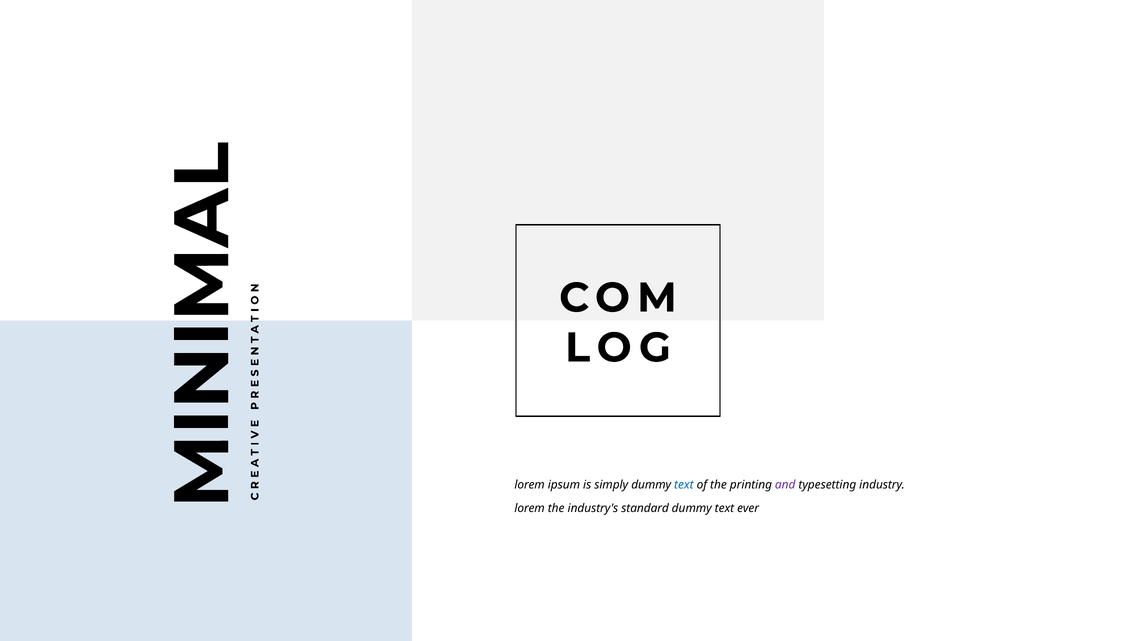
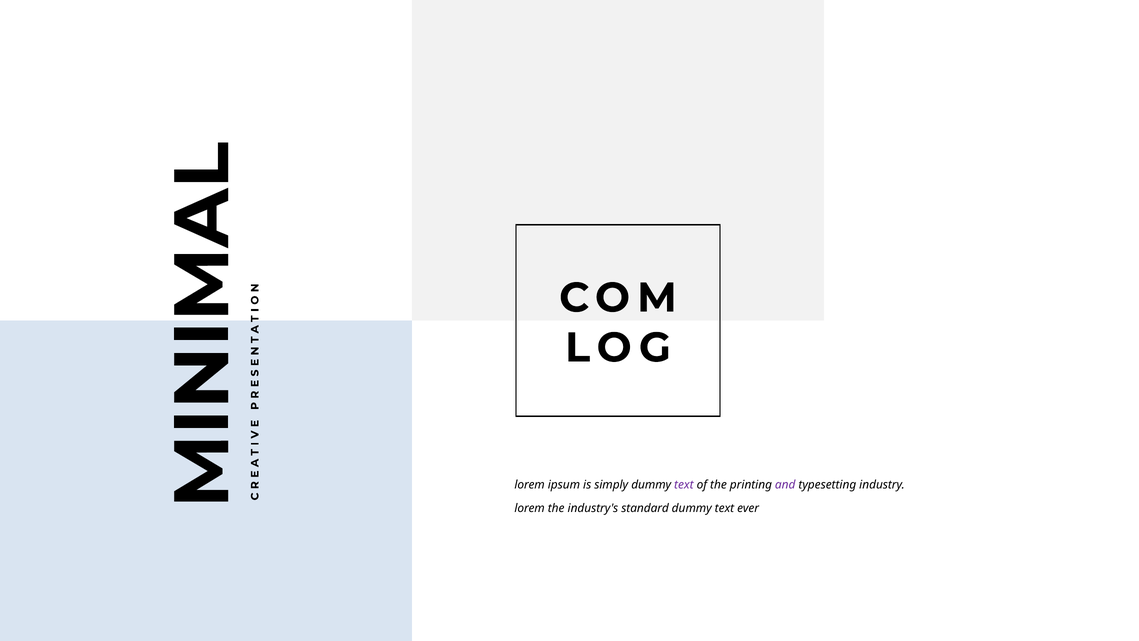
text at (684, 484) colour: blue -> purple
